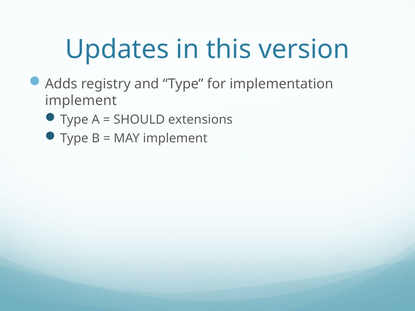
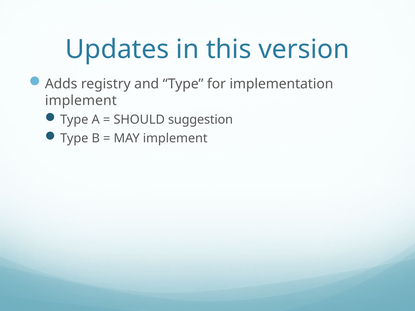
extensions: extensions -> suggestion
